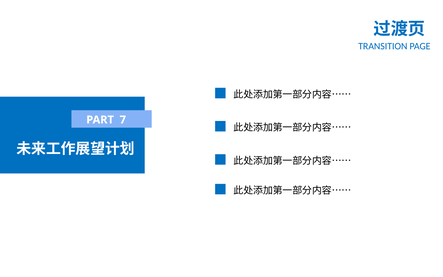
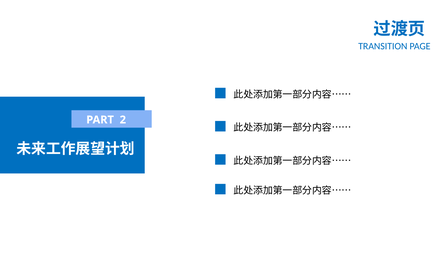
7: 7 -> 2
